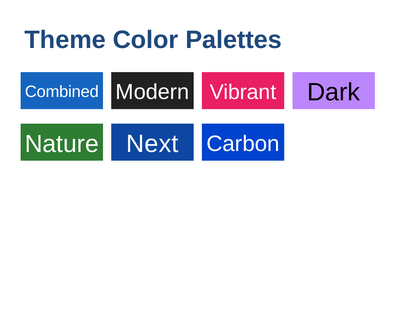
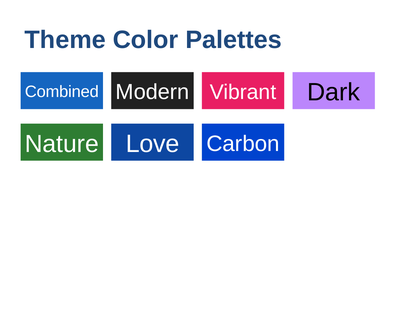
Next: Next -> Love
